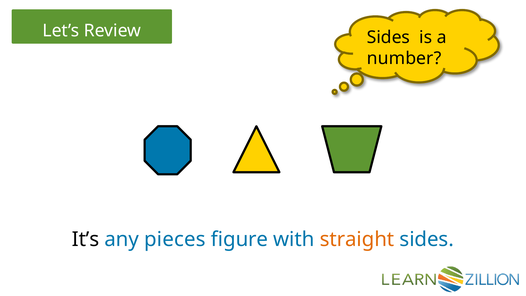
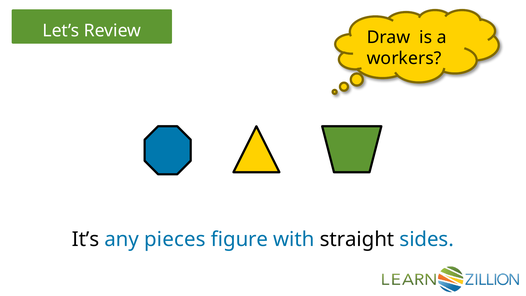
Sides at (388, 37): Sides -> Draw
number: number -> workers
straight colour: orange -> black
